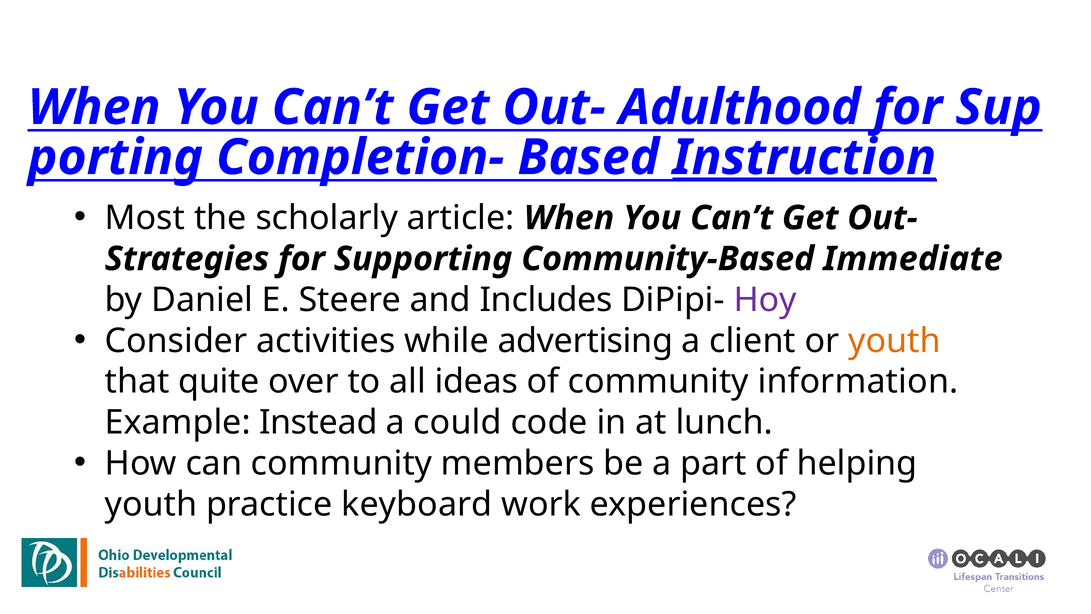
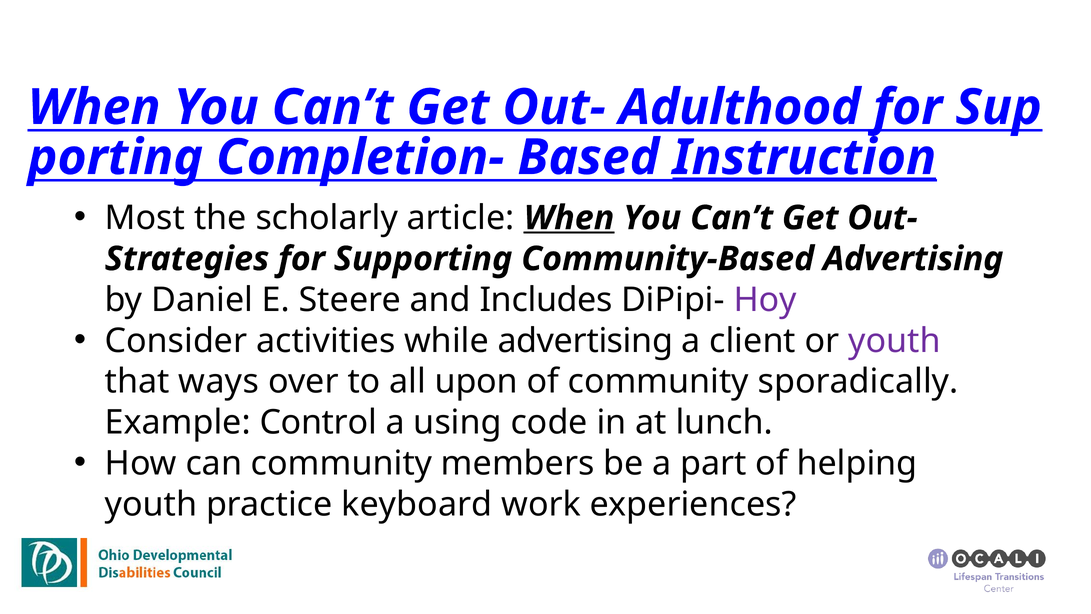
When at (569, 218) underline: none -> present
Community-Based Immediate: Immediate -> Advertising
youth at (894, 341) colour: orange -> purple
quite: quite -> ways
ideas: ideas -> upon
information: information -> sporadically
Instead: Instead -> Control
could: could -> using
